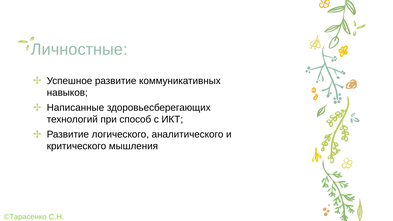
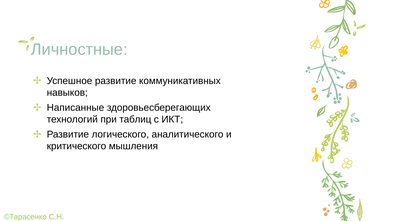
способ: способ -> таблиц
